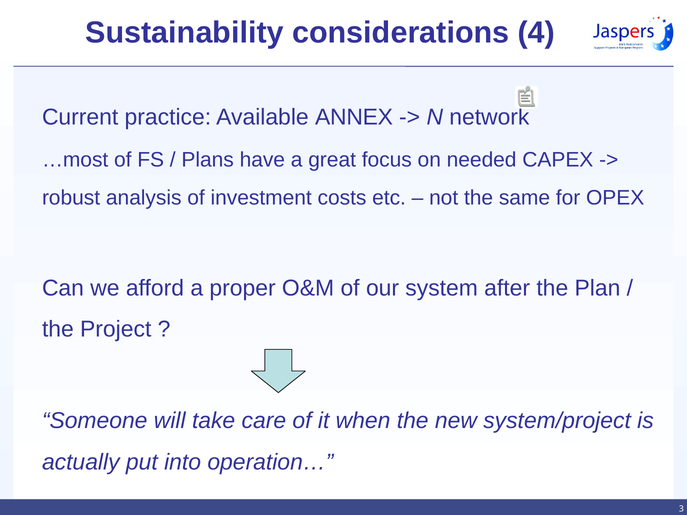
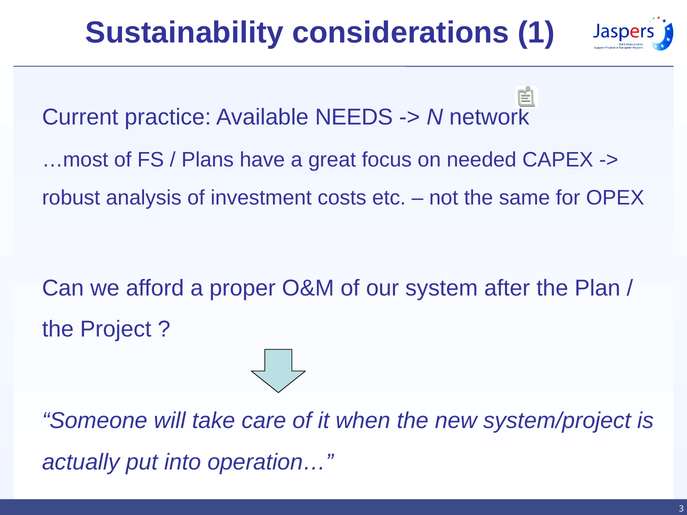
4: 4 -> 1
ANNEX: ANNEX -> NEEDS
